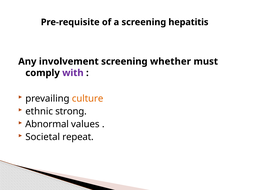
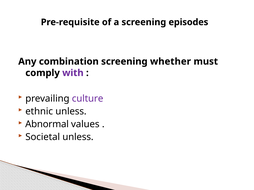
hepatitis: hepatitis -> episodes
involvement: involvement -> combination
culture colour: orange -> purple
ethnic strong: strong -> unless
Societal repeat: repeat -> unless
